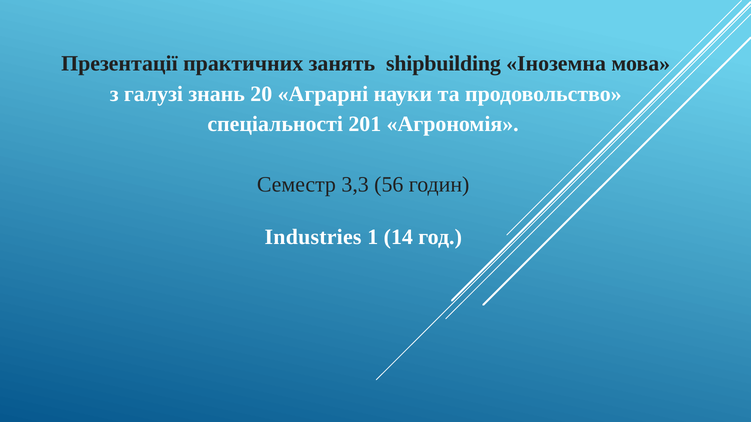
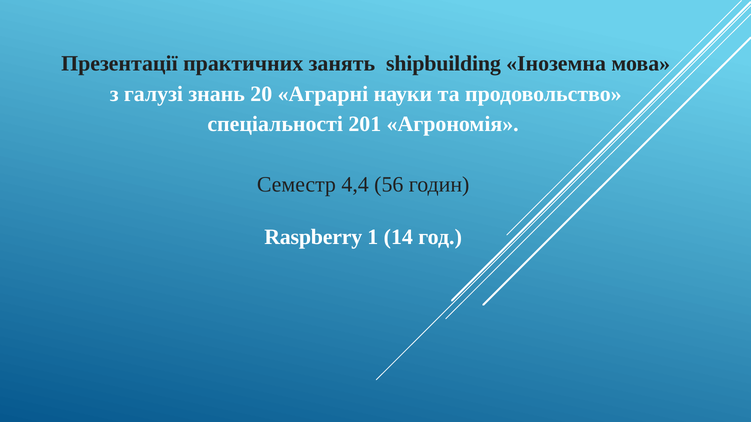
3,3: 3,3 -> 4,4
Industries: Industries -> Raspberry
